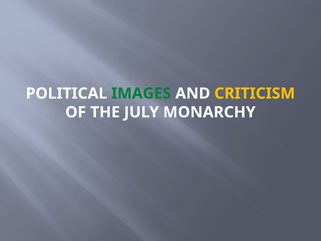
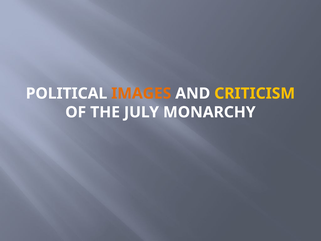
IMAGES colour: green -> orange
